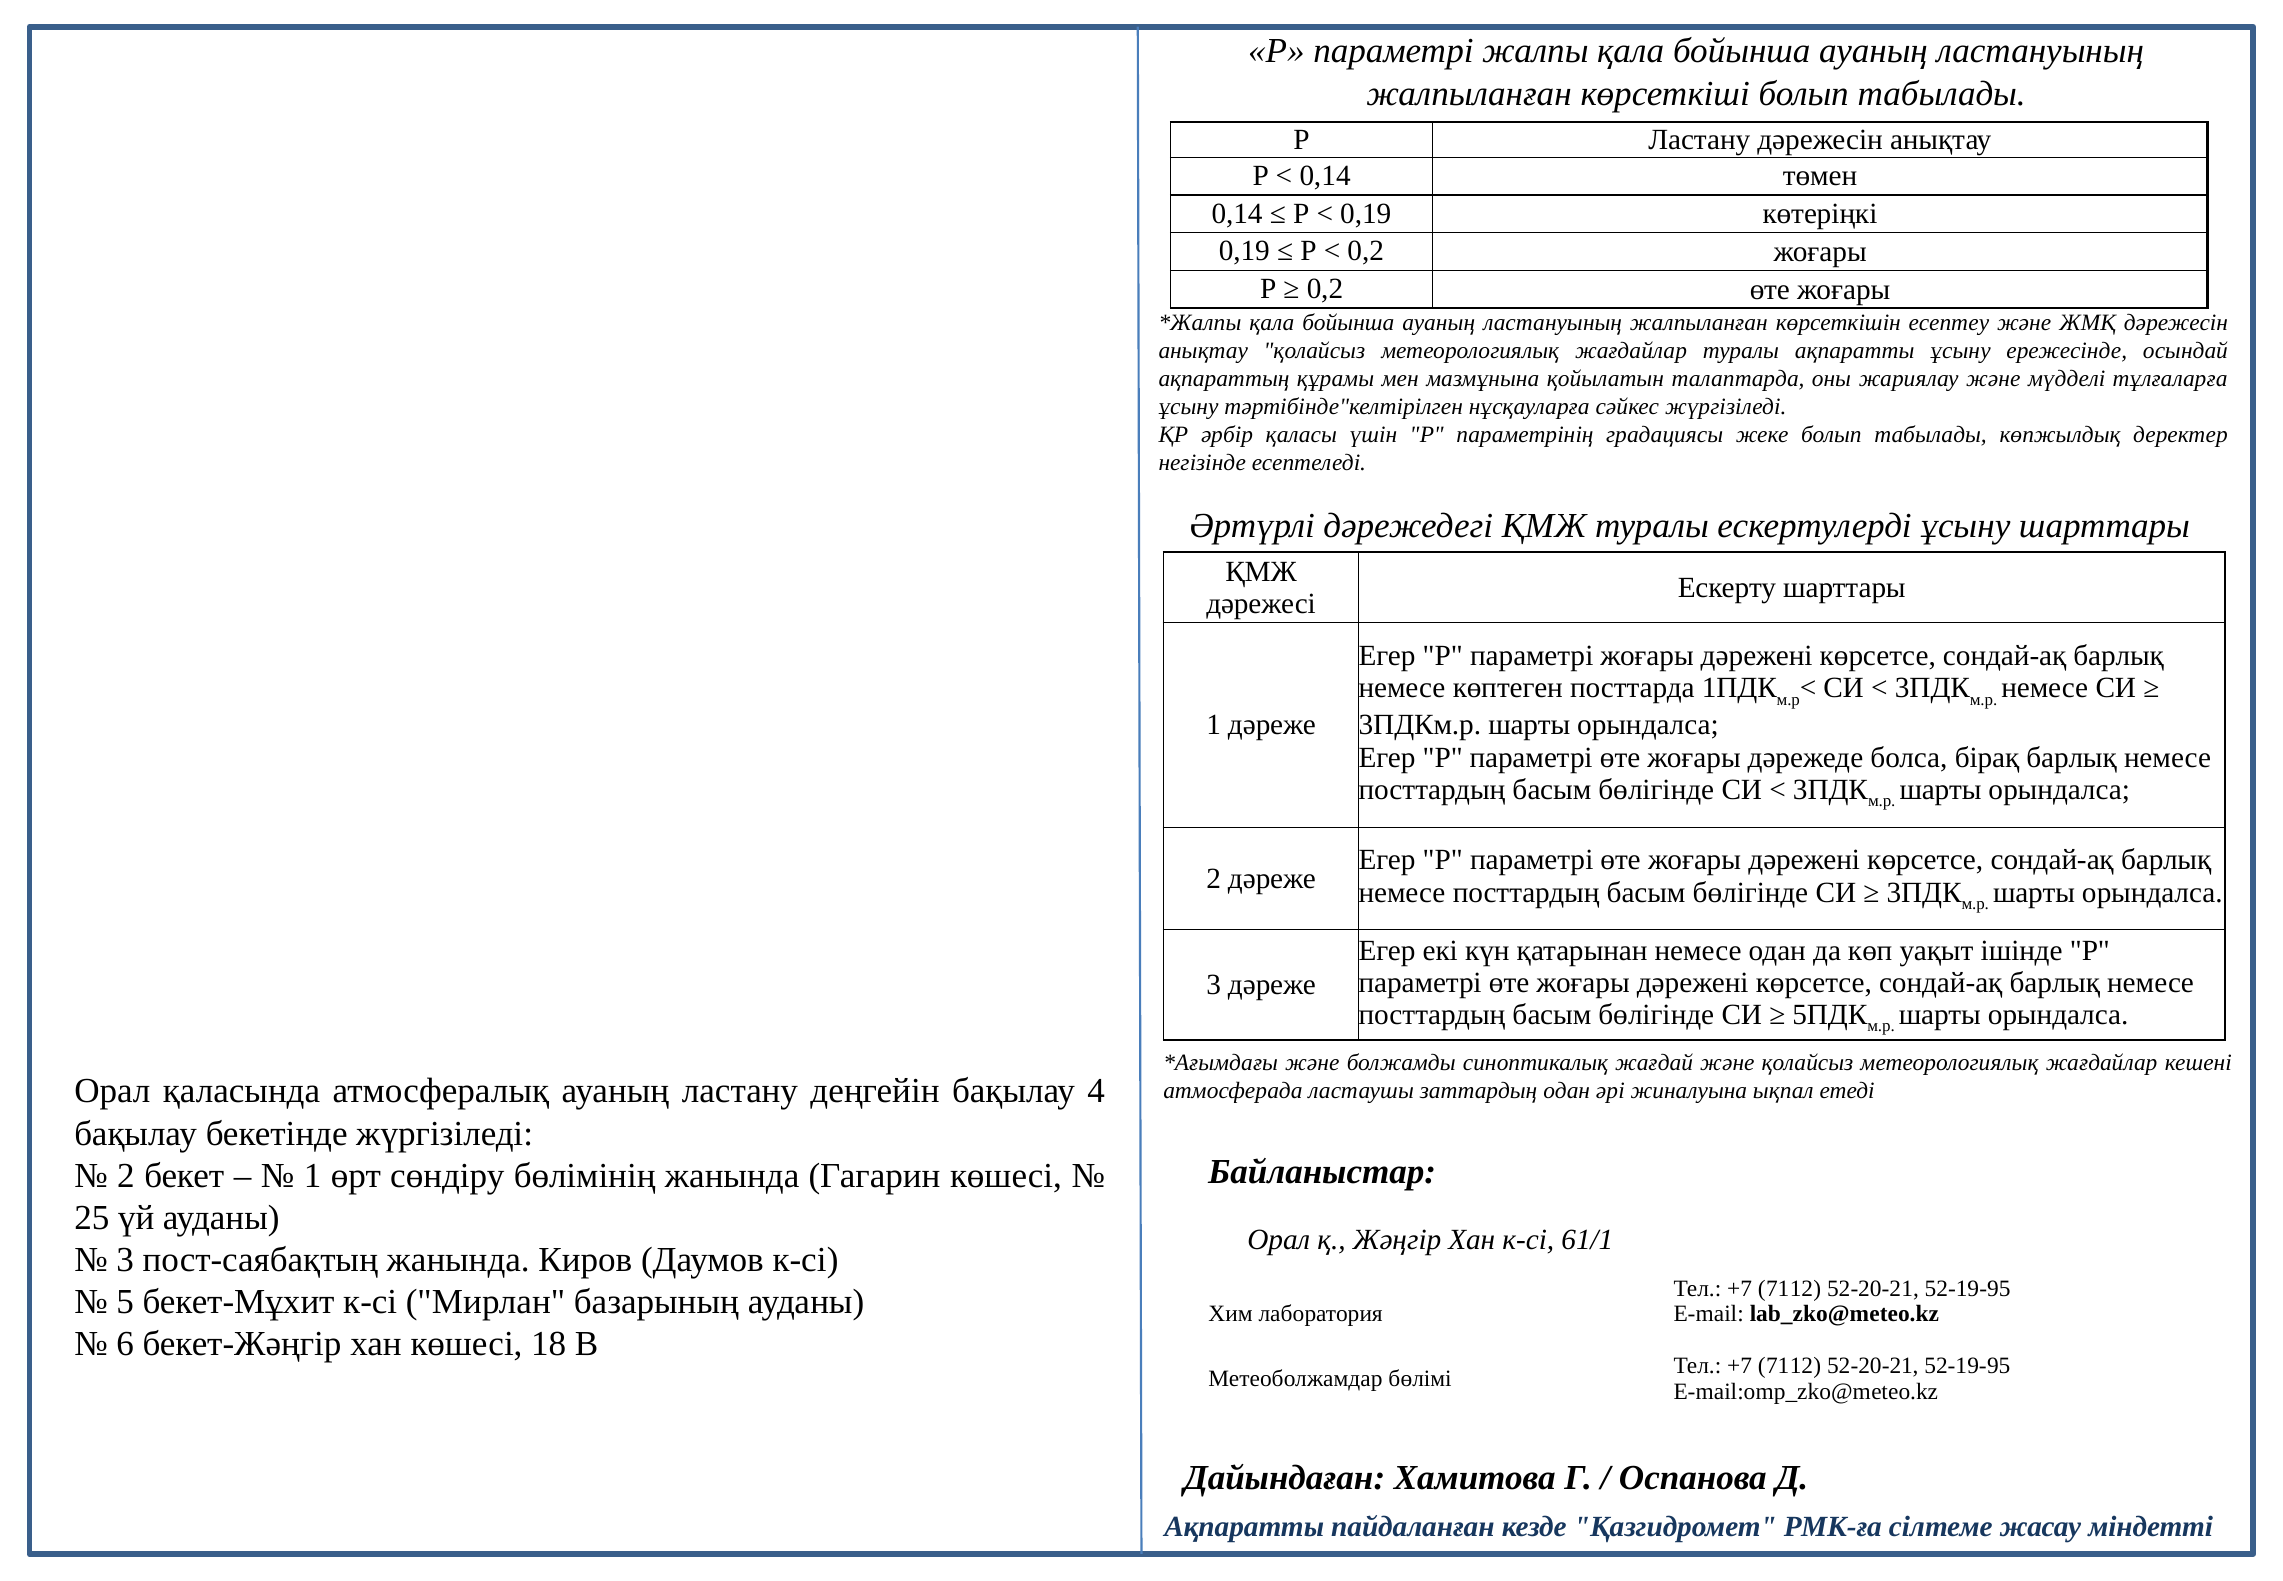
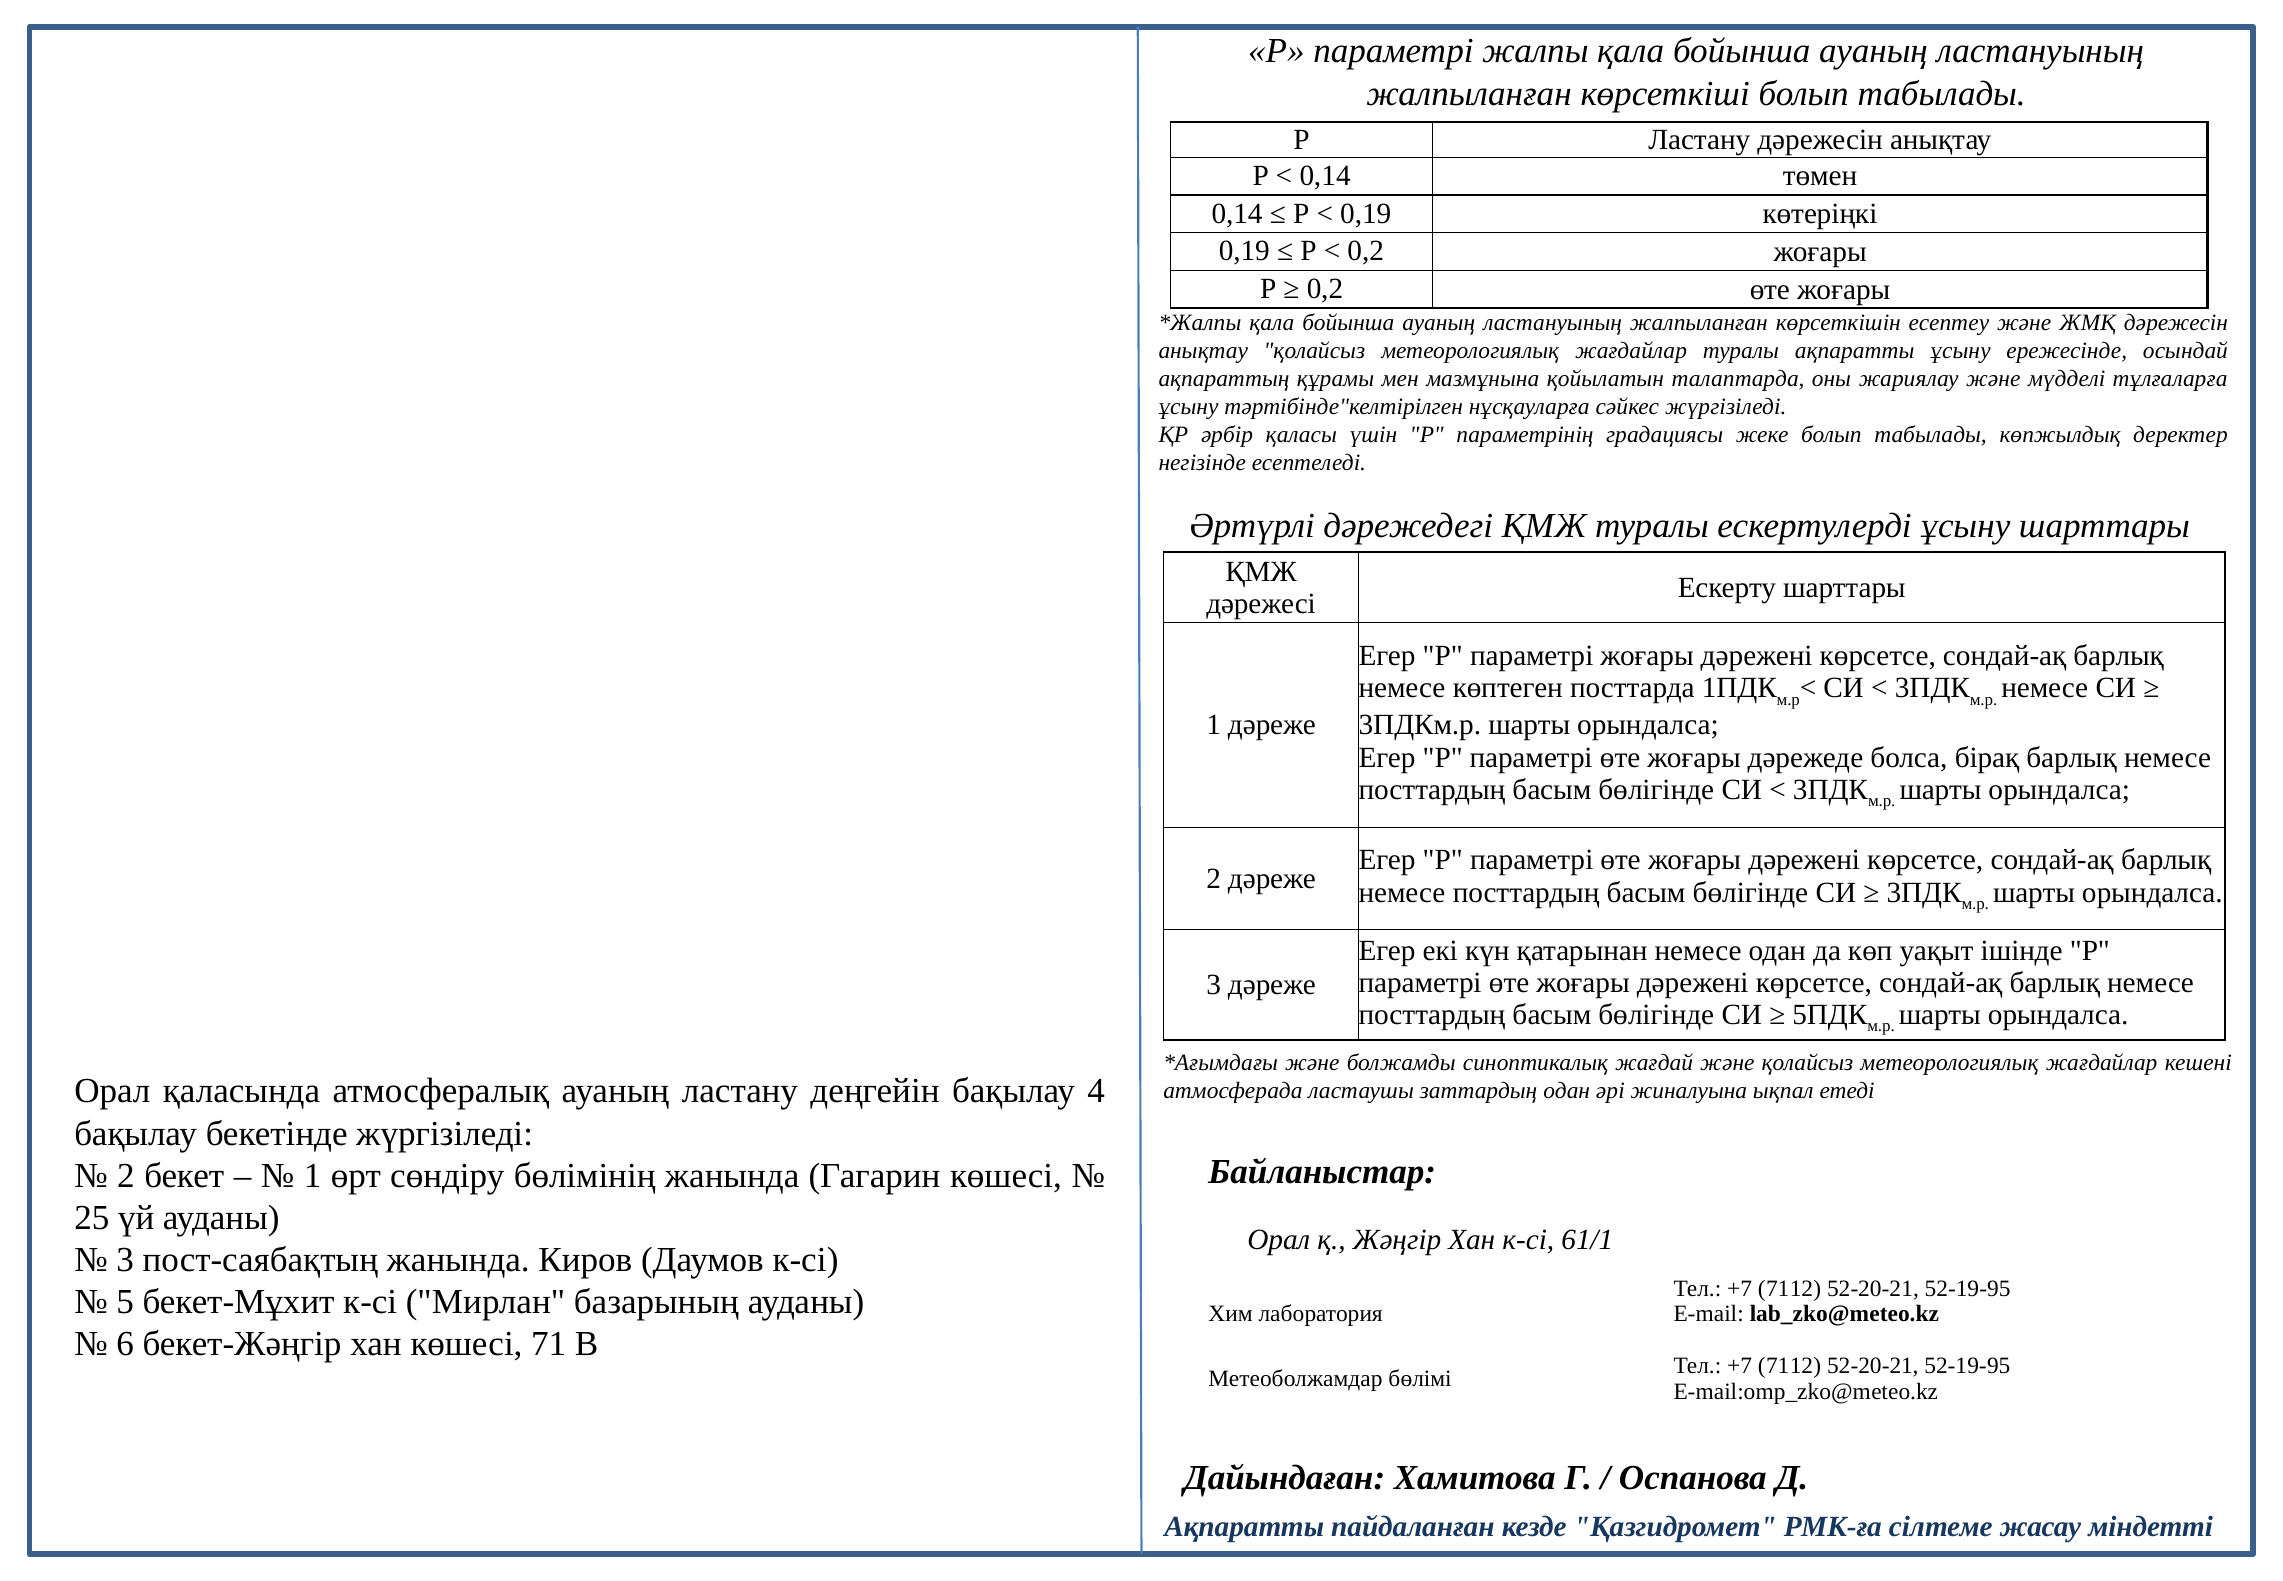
18: 18 -> 71
